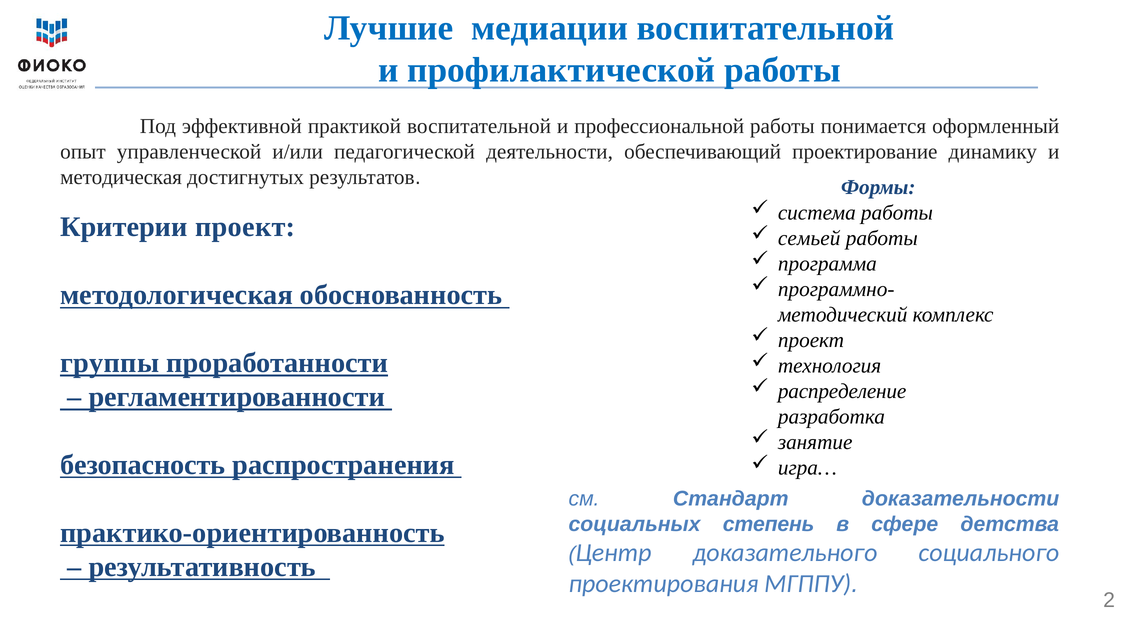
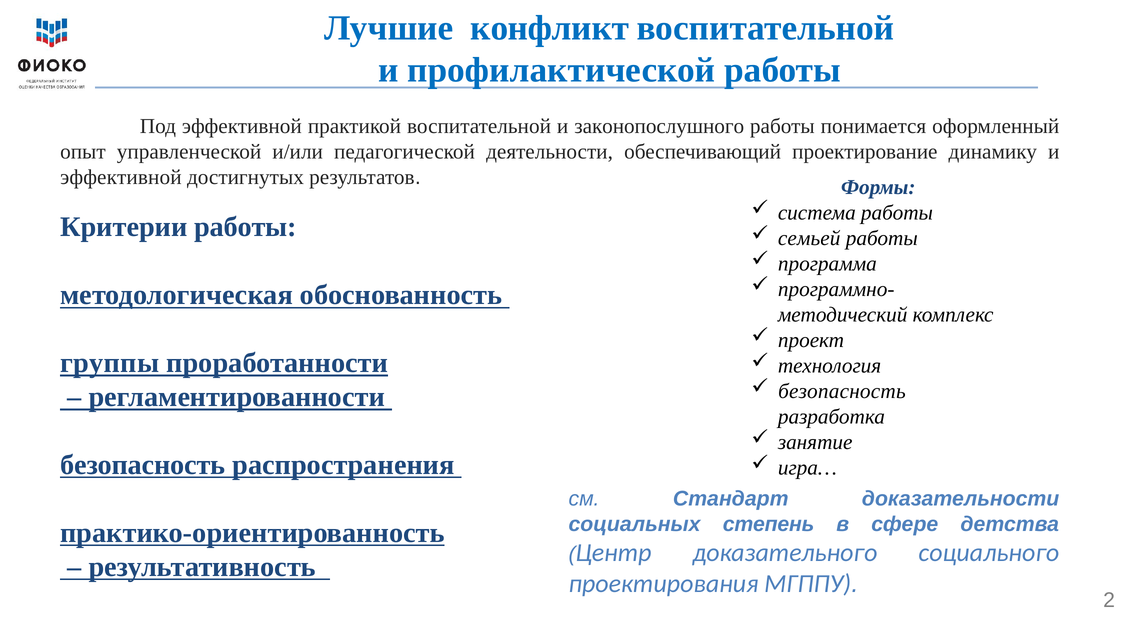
медиации: медиации -> конфликт
профессиональной: профессиональной -> законопослушного
методическая at (121, 177): методическая -> эффективной
Критерии проект: проект -> работы
распределение at (842, 391): распределение -> безопасность
